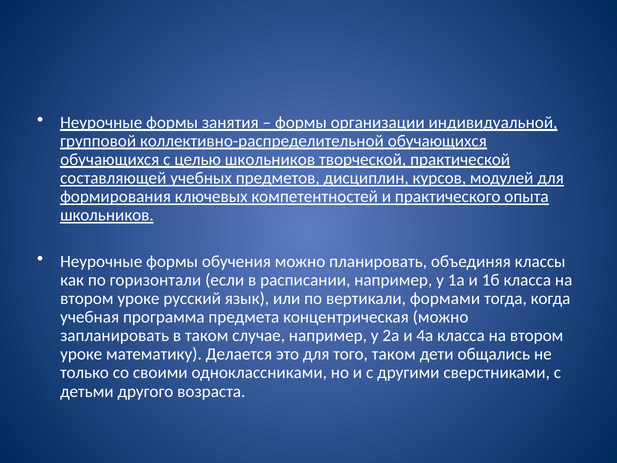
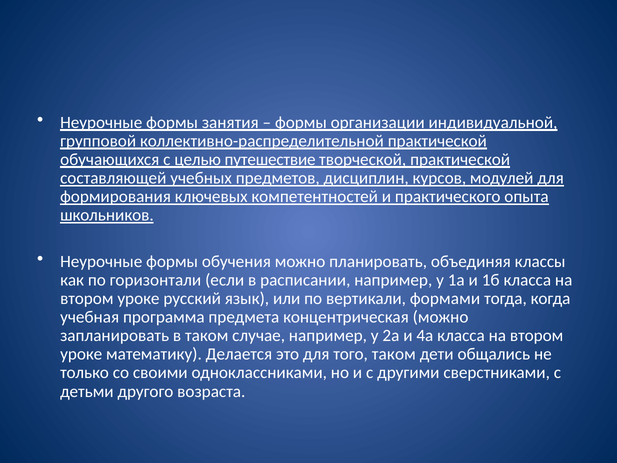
коллективно-распределительной обучающихся: обучающихся -> практической
целью школьников: школьников -> путешествие
